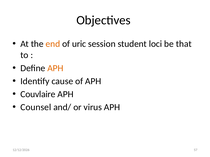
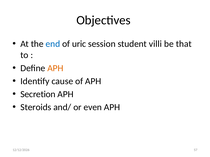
end colour: orange -> blue
loci: loci -> villi
Couvlaire: Couvlaire -> Secretion
Counsel: Counsel -> Steroids
virus: virus -> even
